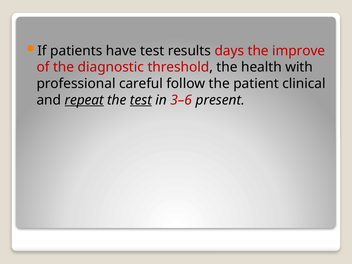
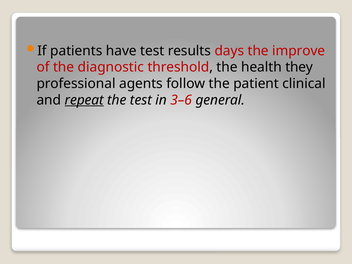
with: with -> they
careful: careful -> agents
test at (141, 100) underline: present -> none
present: present -> general
